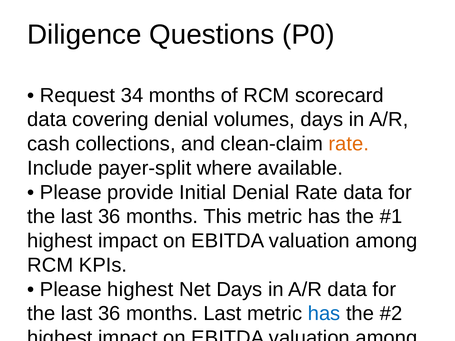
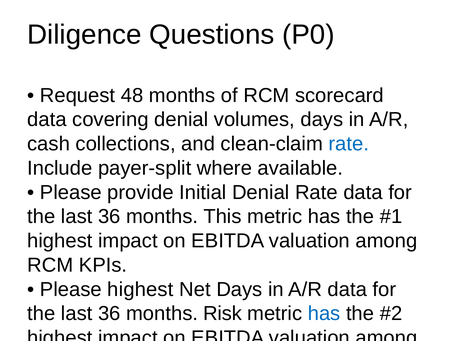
34: 34 -> 48
rate at (349, 144) colour: orange -> blue
months Last: Last -> Risk
